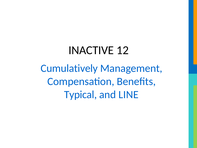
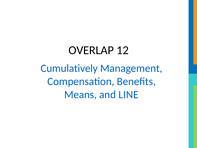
INACTIVE: INACTIVE -> OVERLAP
Typical: Typical -> Means
